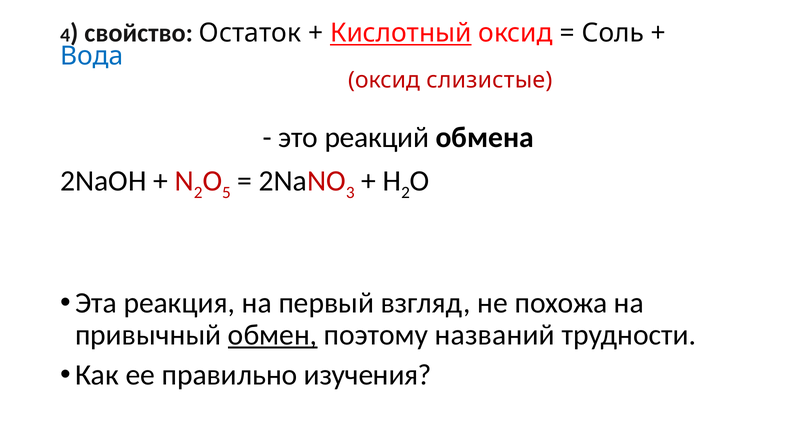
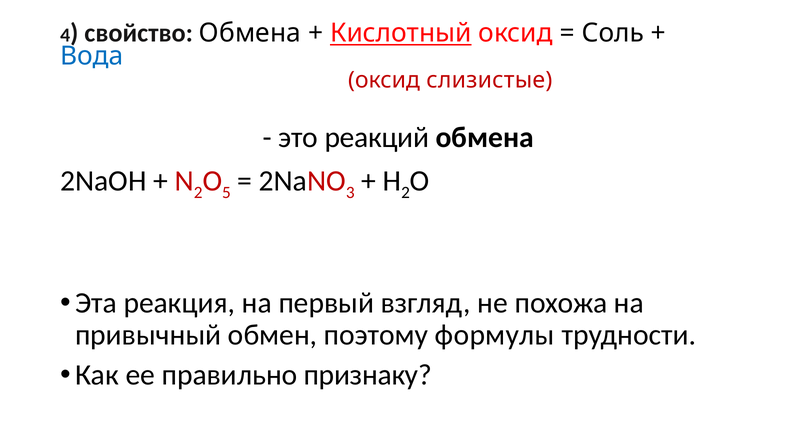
свойство Остаток: Остаток -> Обмена
обмен underline: present -> none
названий: названий -> формулы
изучения: изучения -> признаку
